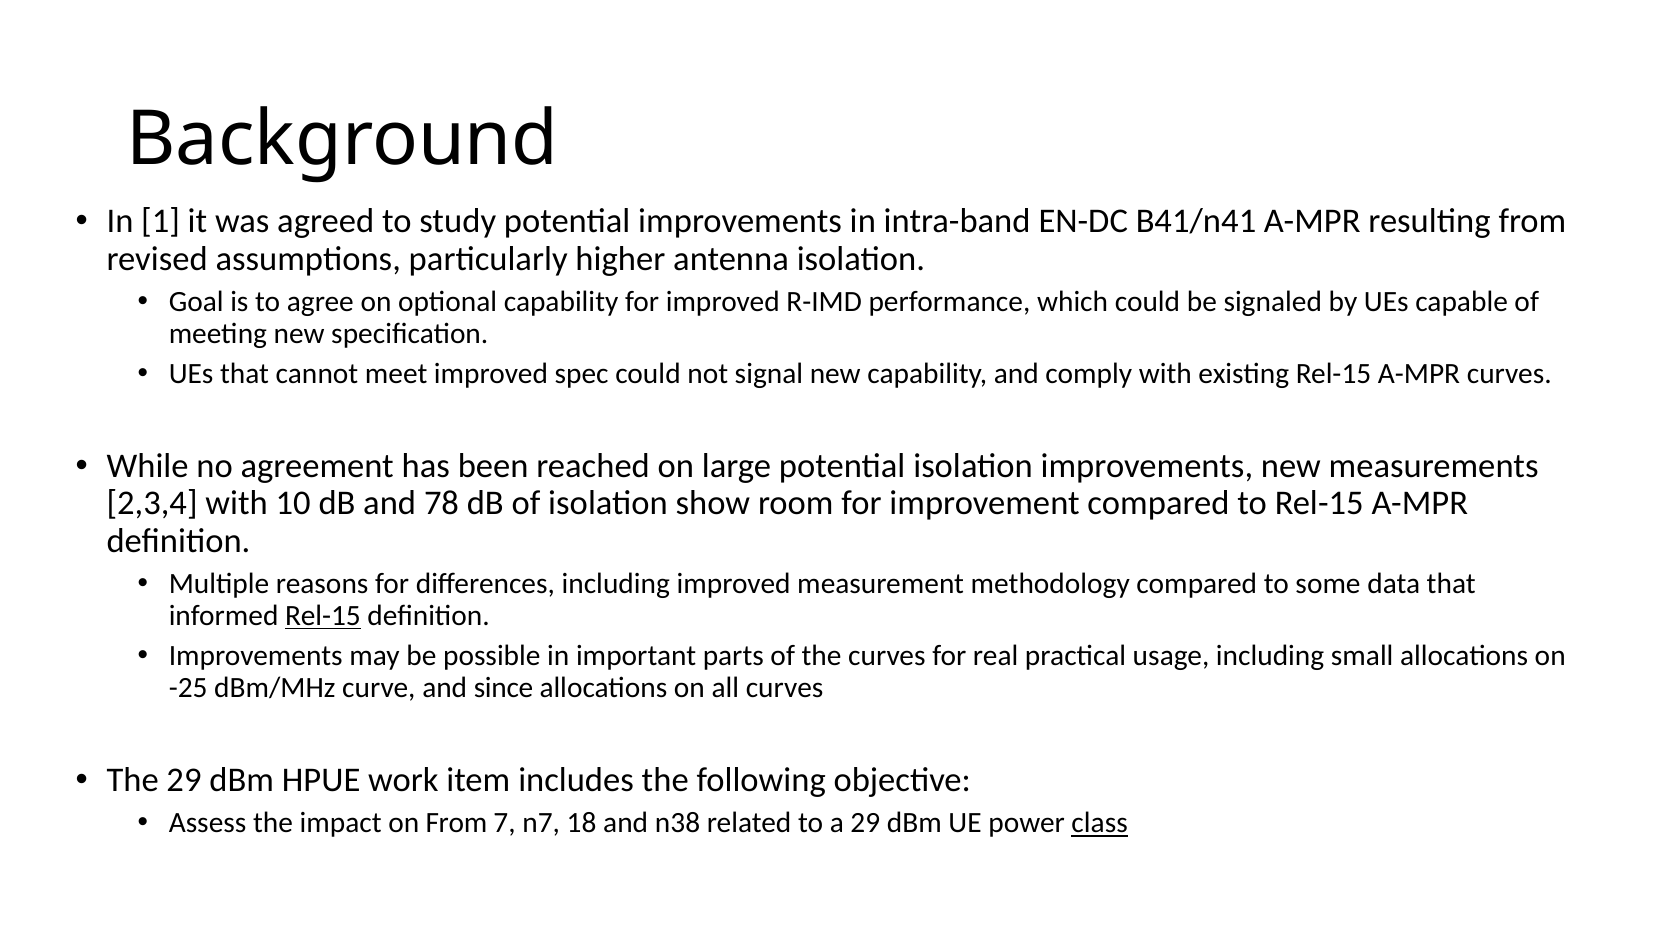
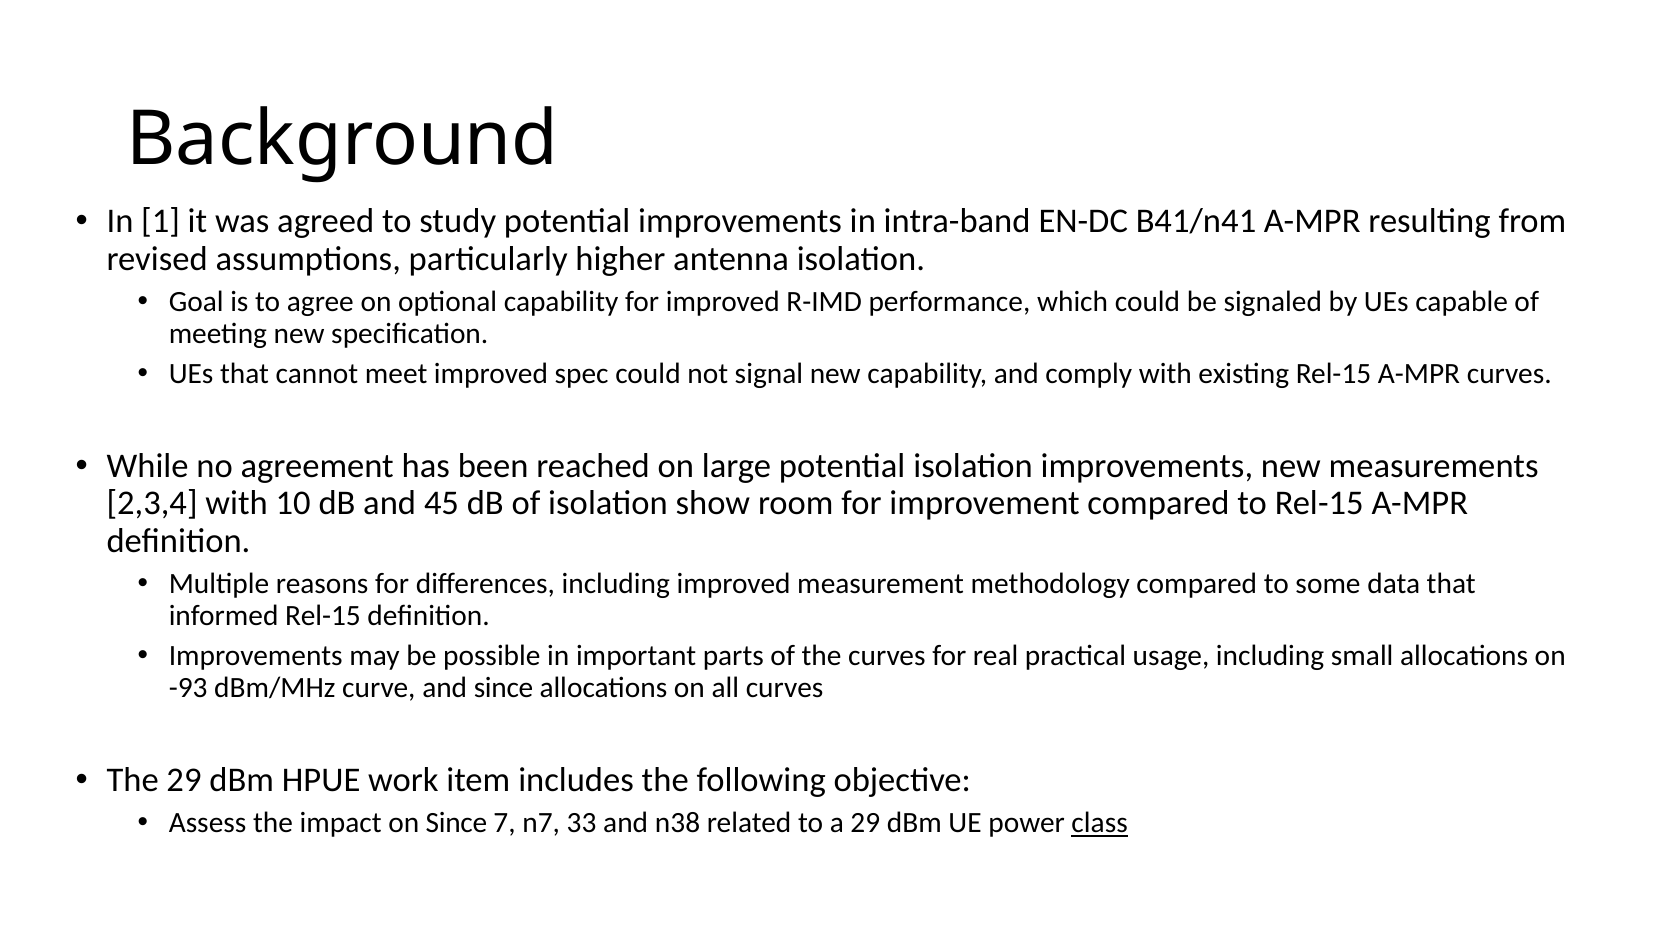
78: 78 -> 45
Rel-15 at (323, 616) underline: present -> none
-25: -25 -> -93
on From: From -> Since
18: 18 -> 33
